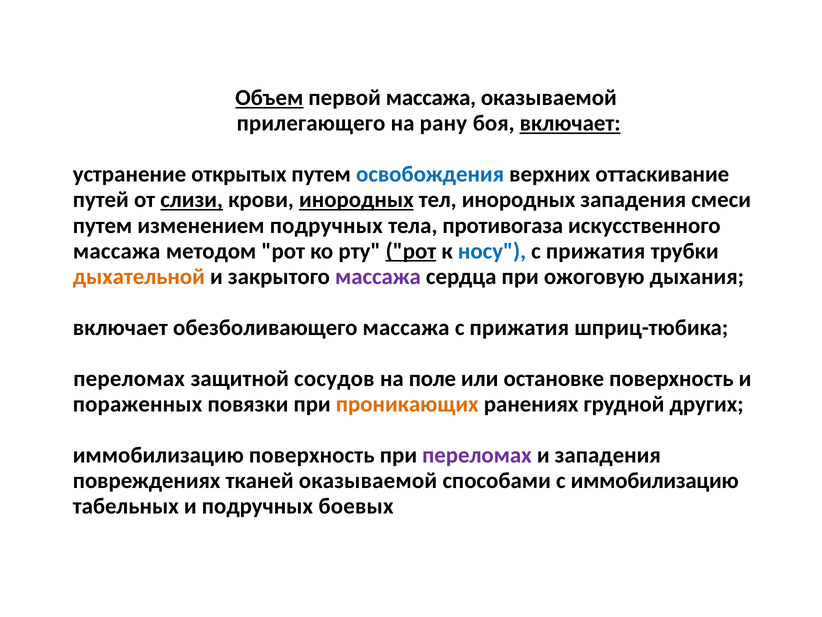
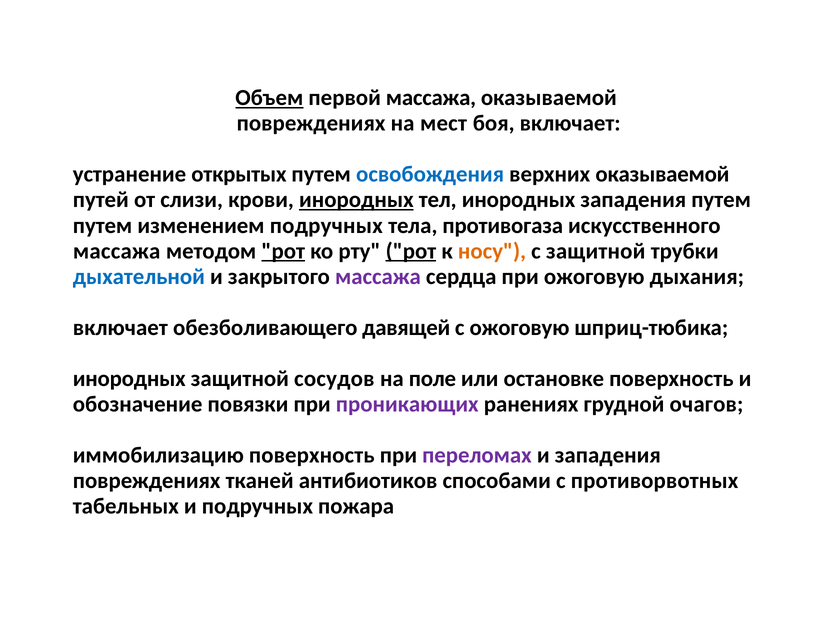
прилегающего at (311, 123): прилегающего -> повреждениях
рану: рану -> мест
включает at (570, 123) underline: present -> none
верхних оттаскивание: оттаскивание -> оказываемой
слизи underline: present -> none
западения смеси: смеси -> путем
рот at (283, 251) underline: none -> present
носу colour: blue -> orange
прижатия at (596, 251): прижатия -> защитной
дыхательной colour: orange -> blue
обезболивающего массажа: массажа -> давящей
прижатия at (519, 327): прижатия -> ожоговую
переломах at (129, 378): переломах -> инородных
пораженных: пораженных -> обозначение
проникающих colour: orange -> purple
других: других -> очагов
тканей оказываемой: оказываемой -> антибиотиков
с иммобилизацию: иммобилизацию -> противорвотных
боевых: боевых -> пожара
